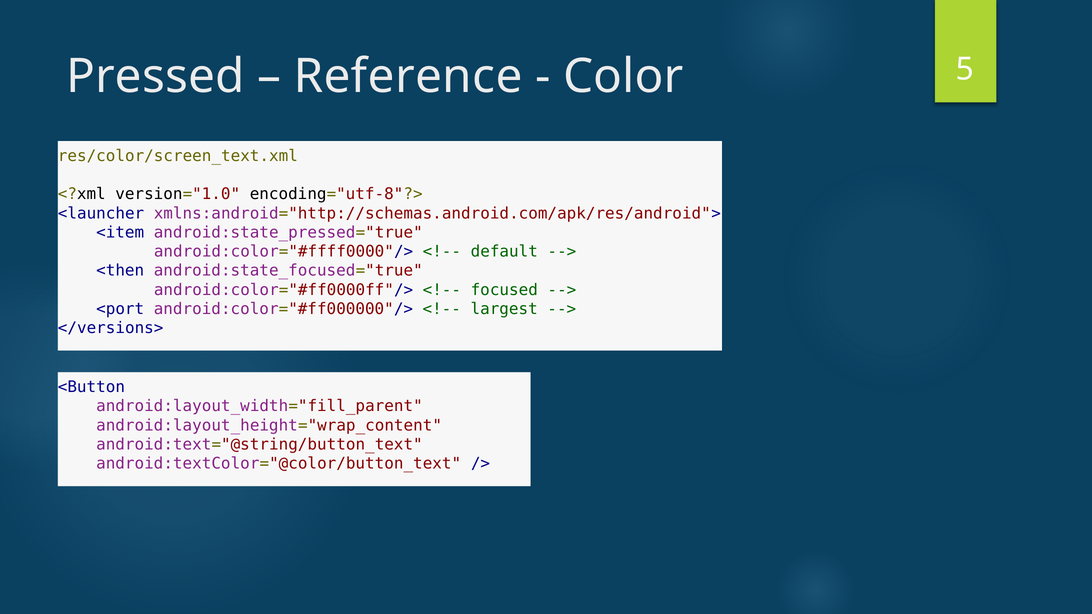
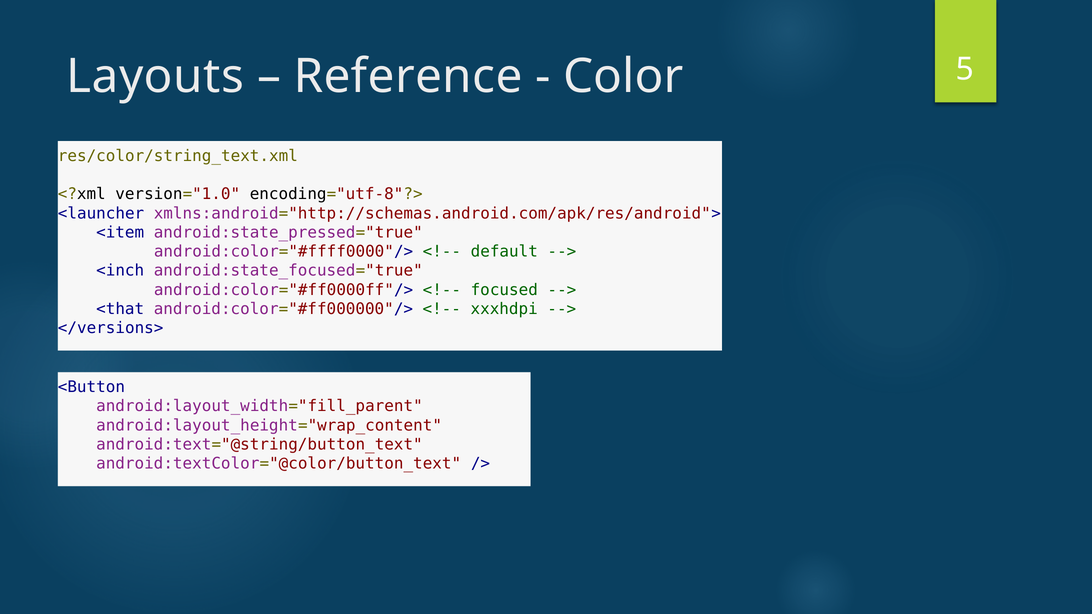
Pressed: Pressed -> Layouts
res/color/screen_text.xml: res/color/screen_text.xml -> res/color/string_text.xml
<then: <then -> <inch
<port: <port -> <that
largest: largest -> xxxhdpi
